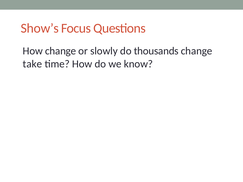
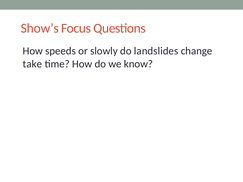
How change: change -> speeds
thousands: thousands -> landslides
